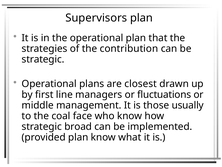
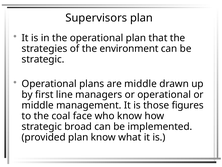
contribution: contribution -> environment
are closest: closest -> middle
or fluctuations: fluctuations -> operational
usually: usually -> figures
